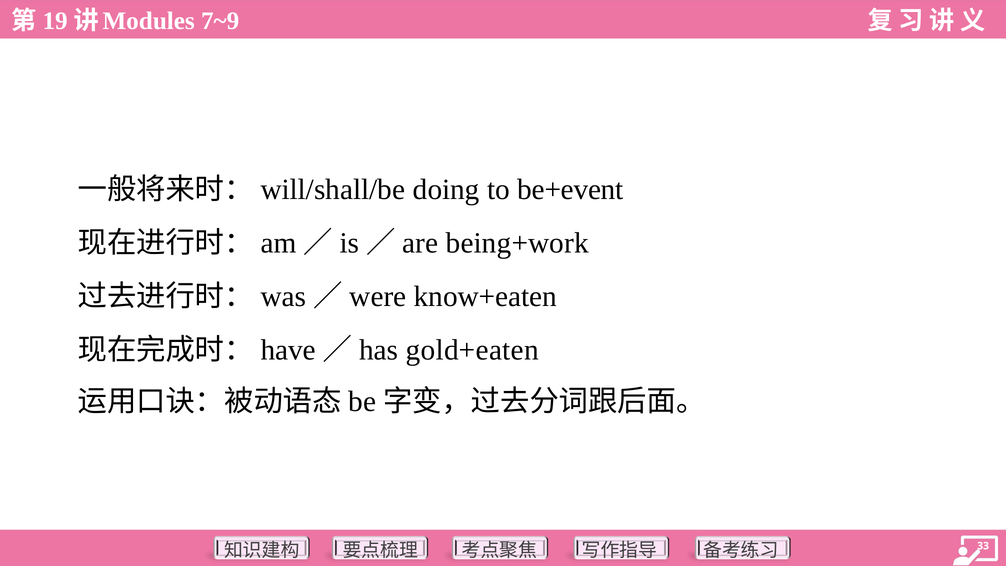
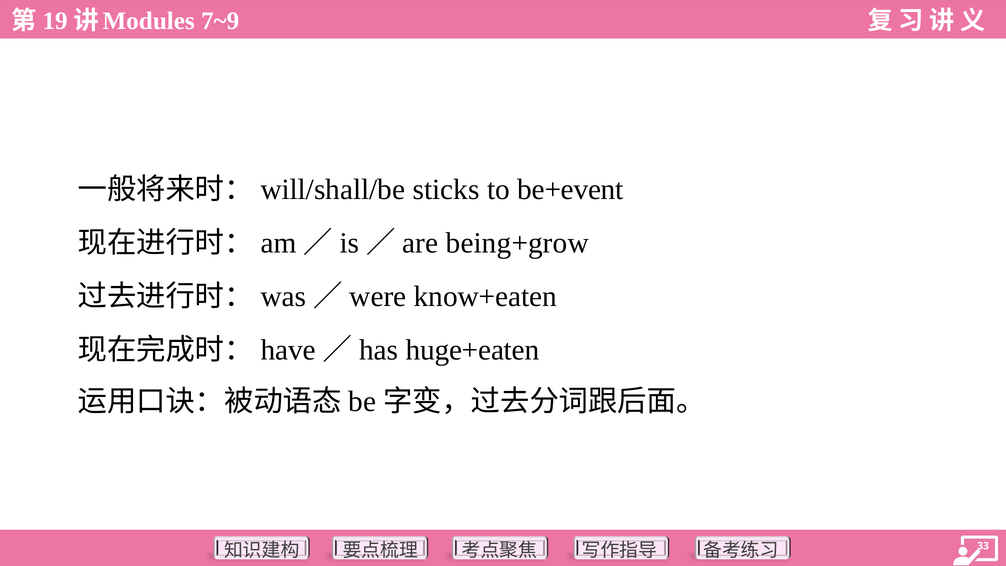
doing: doing -> sticks
being+work: being+work -> being+grow
gold+eaten: gold+eaten -> huge+eaten
